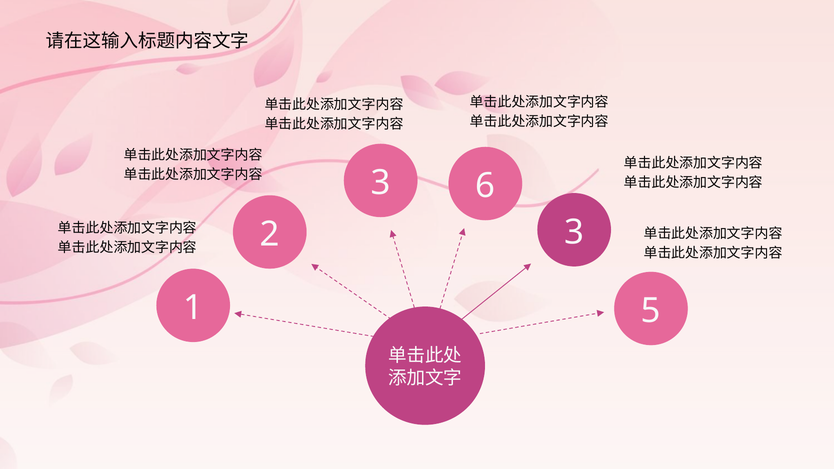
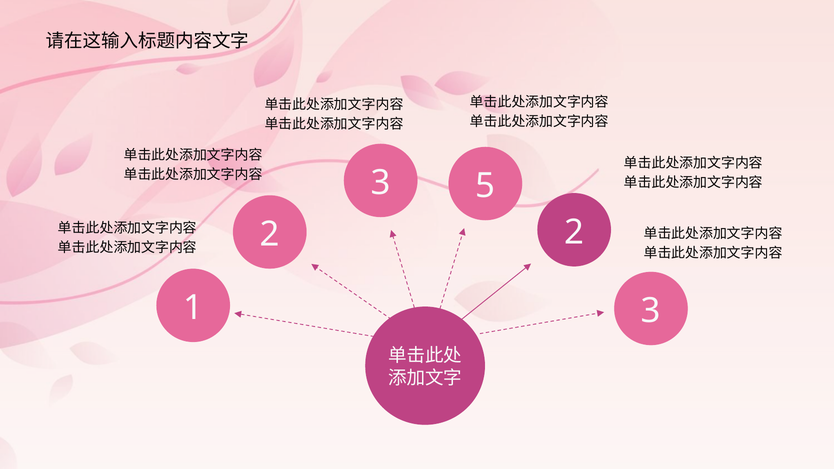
6: 6 -> 5
2 3: 3 -> 2
1 5: 5 -> 3
